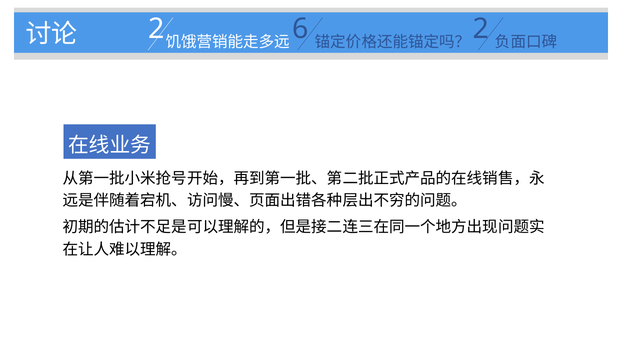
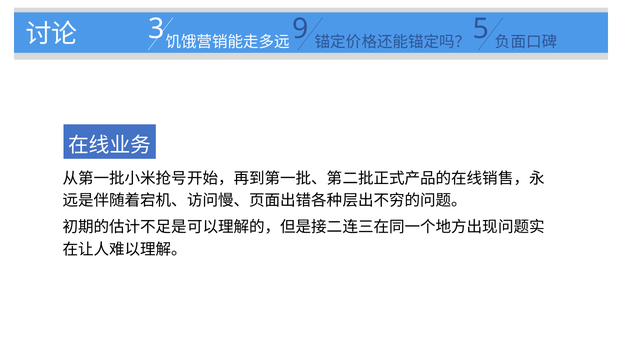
2 at (156, 29): 2 -> 3
6: 6 -> 9
2 at (481, 29): 2 -> 5
